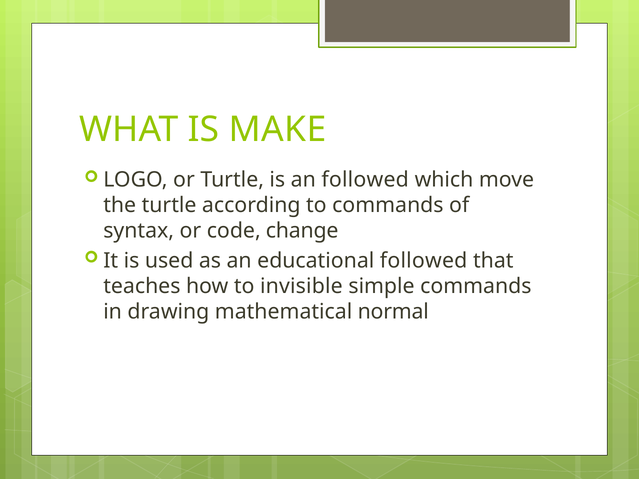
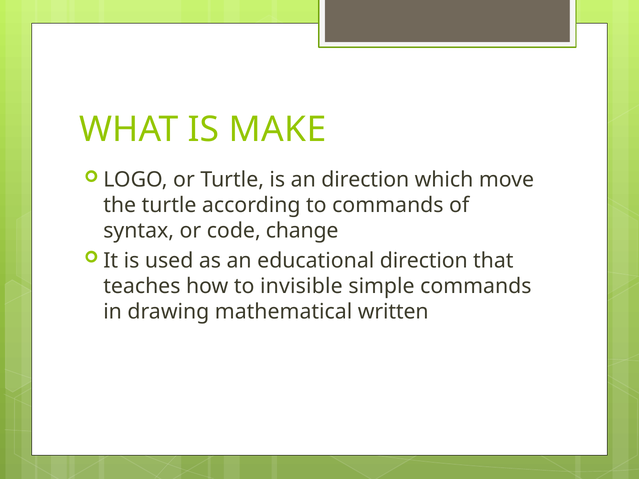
an followed: followed -> direction
educational followed: followed -> direction
normal: normal -> written
